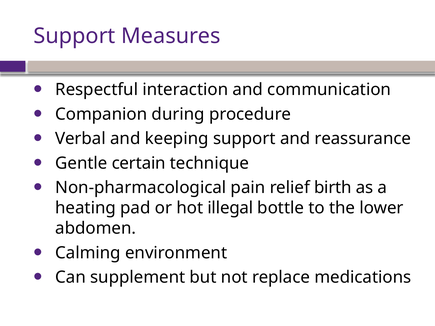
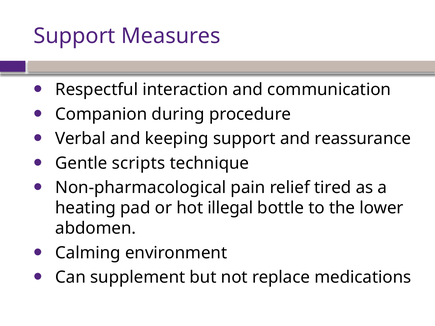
certain: certain -> scripts
birth: birth -> tired
